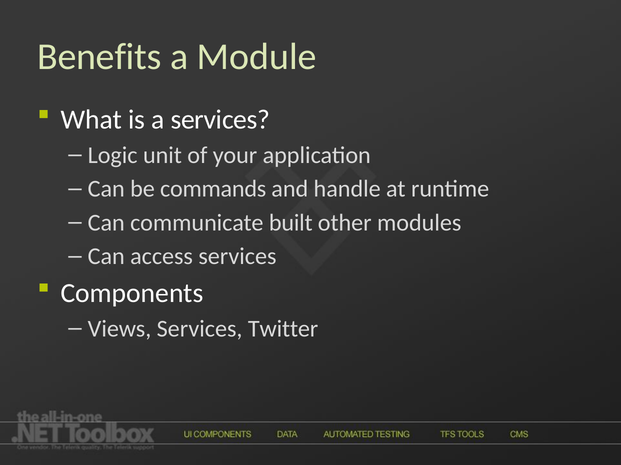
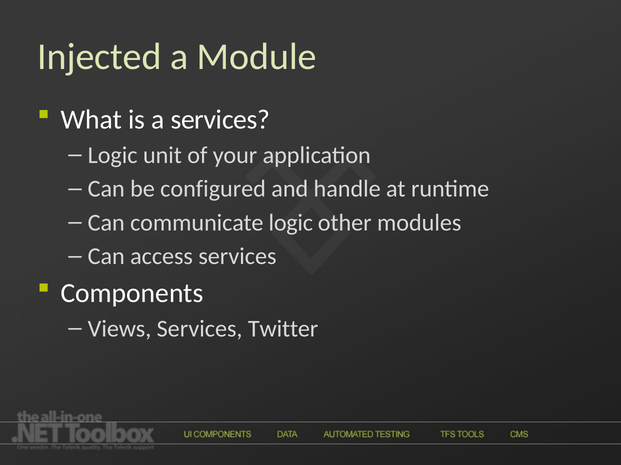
Benefits: Benefits -> Injected
commands: commands -> configured
communicate built: built -> logic
